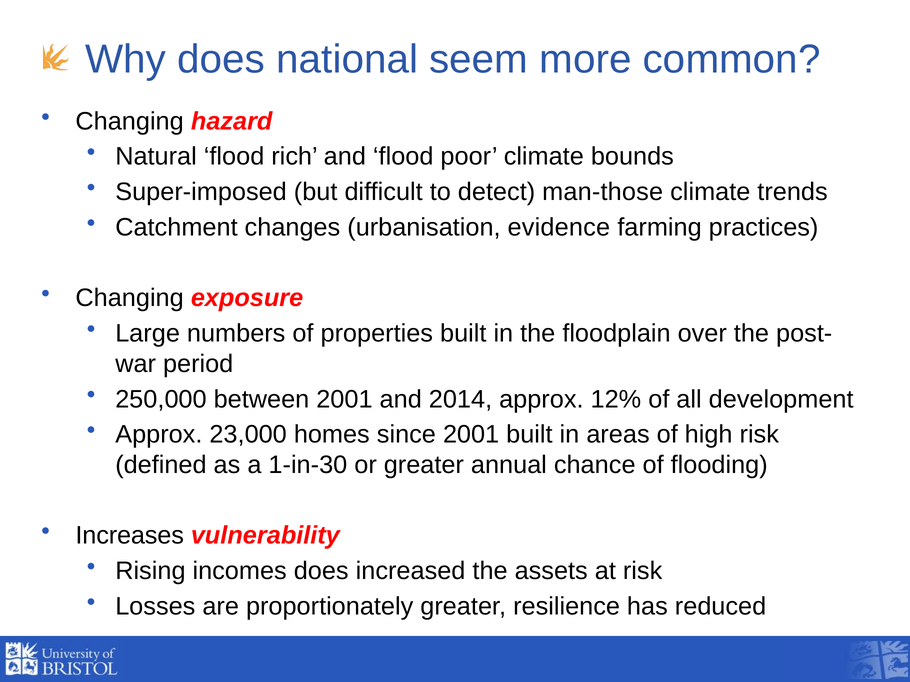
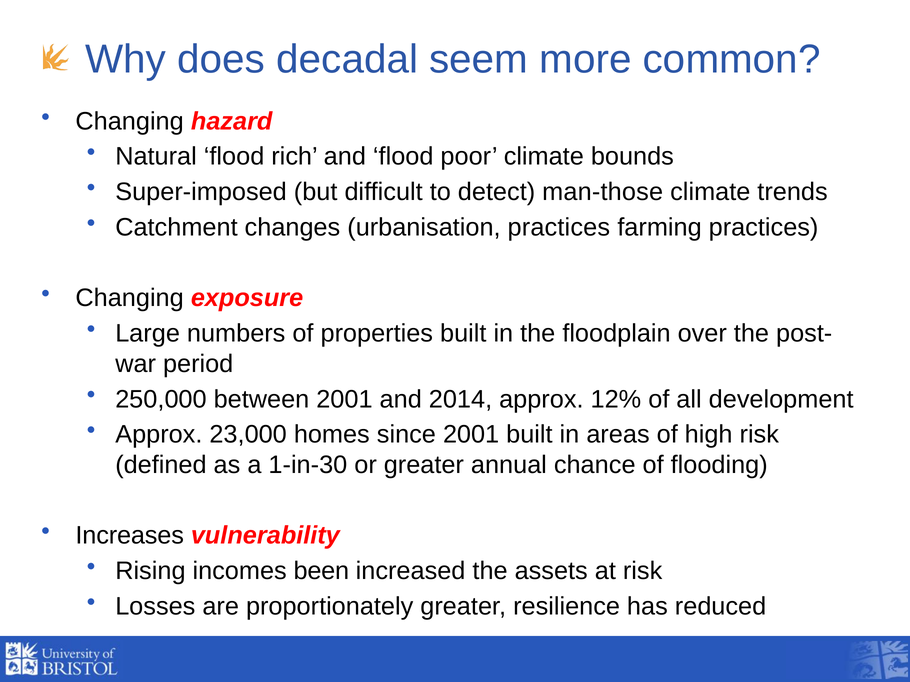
national: national -> decadal
urbanisation evidence: evidence -> practices
incomes does: does -> been
